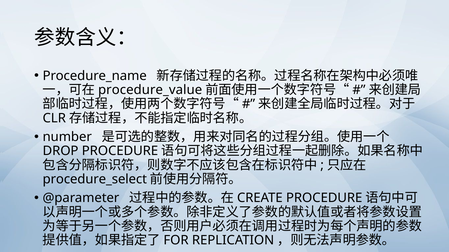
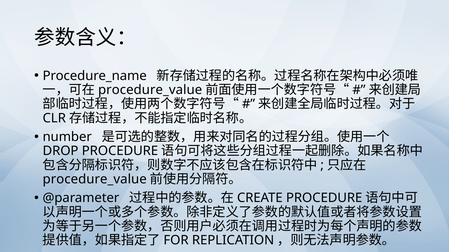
procedure_select at (95, 180): procedure_select -> procedure_value
